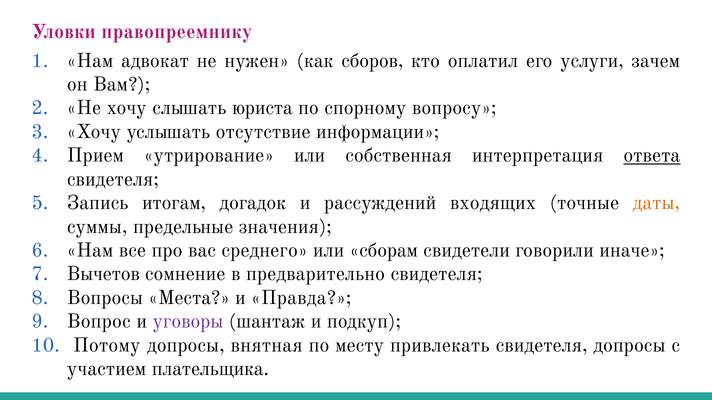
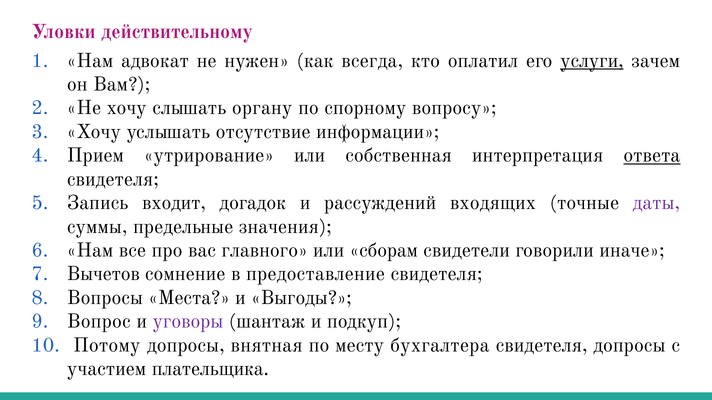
правопреемнику: правопреемнику -> действительному
сборов: сборов -> всегда
услуги underline: none -> present
юриста: юриста -> органу
итогам: итогам -> входит
даты colour: orange -> purple
среднего: среднего -> главного
предварительно: предварительно -> предоставление
Правда: Правда -> Выгоды
привлекать: привлекать -> бухгалтера
